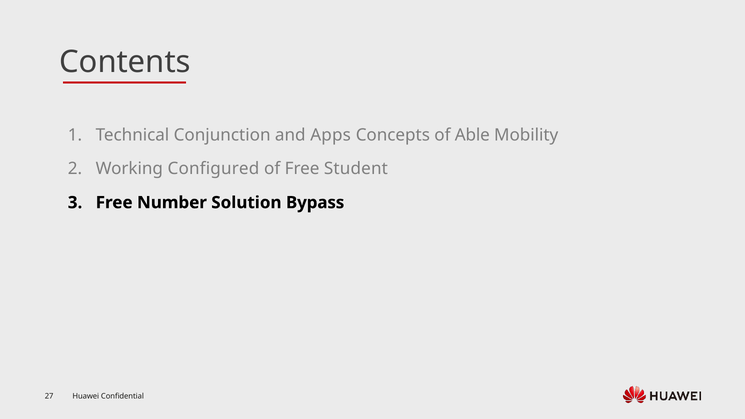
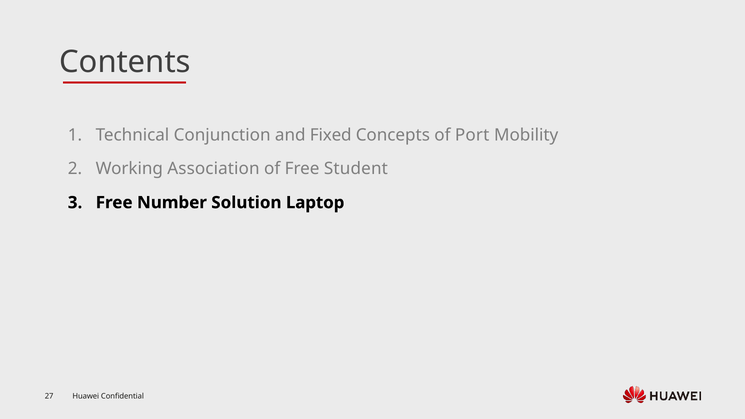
Apps: Apps -> Fixed
Able: Able -> Port
Configured: Configured -> Association
Bypass: Bypass -> Laptop
